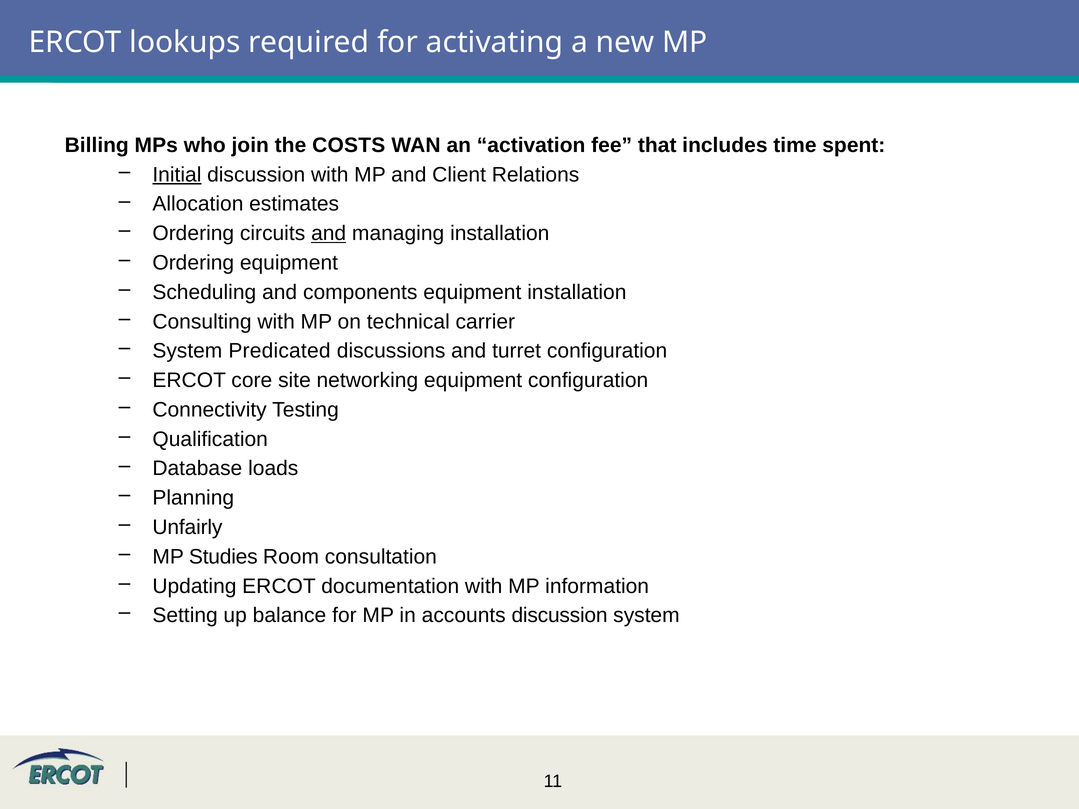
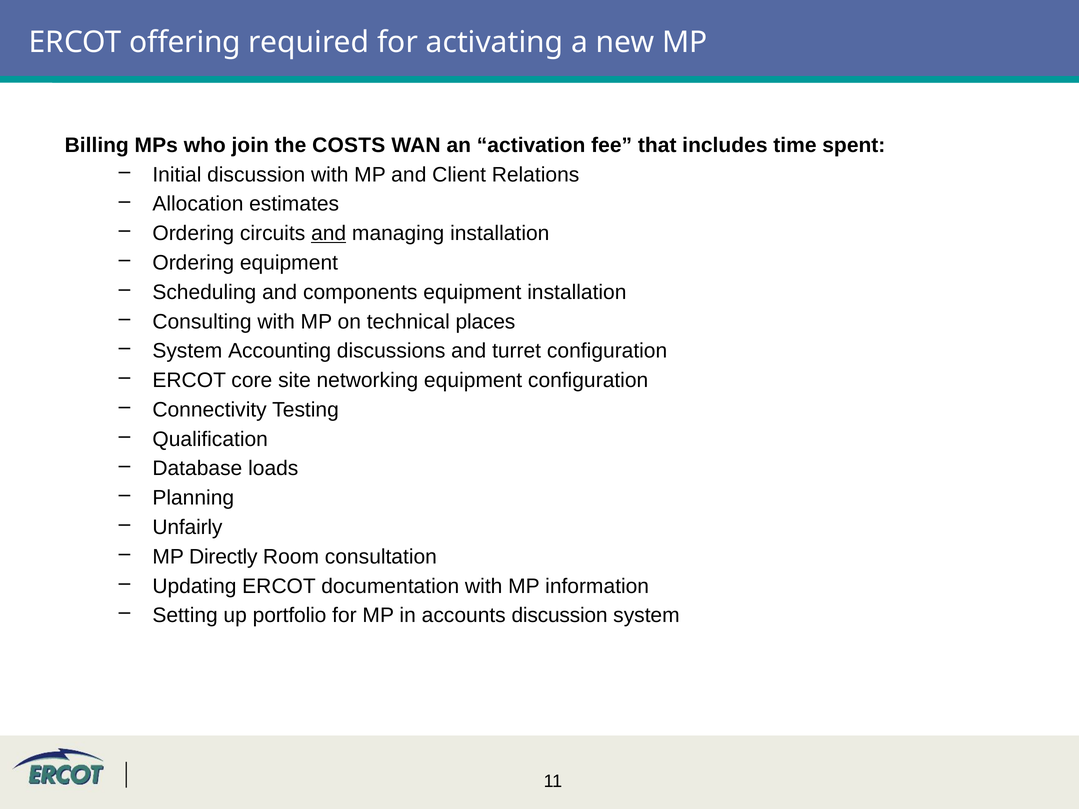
lookups: lookups -> offering
Initial underline: present -> none
carrier: carrier -> places
Predicated: Predicated -> Accounting
Studies: Studies -> Directly
balance: balance -> portfolio
